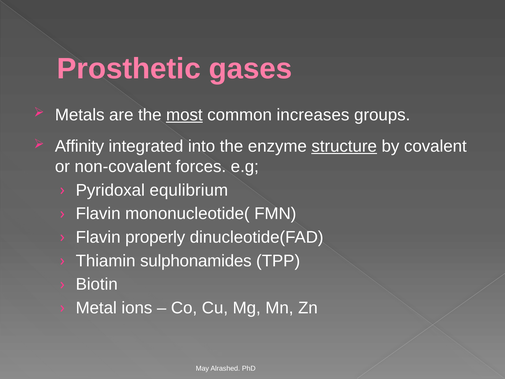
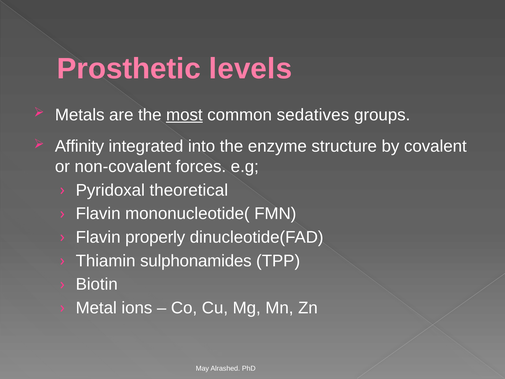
gases: gases -> levels
increases: increases -> sedatives
structure underline: present -> none
equlibrium: equlibrium -> theoretical
